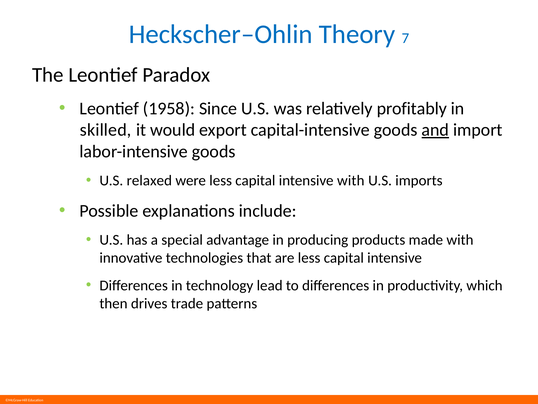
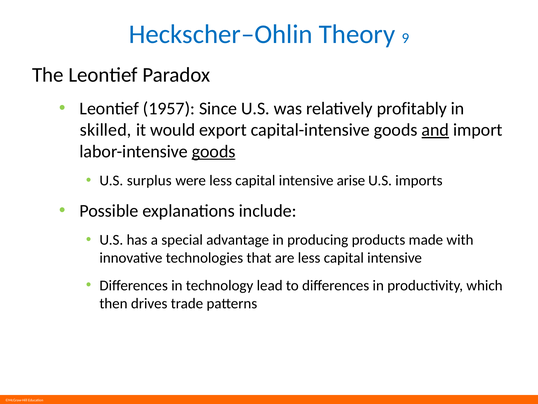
7: 7 -> 9
1958: 1958 -> 1957
goods at (214, 151) underline: none -> present
relaxed: relaxed -> surplus
intensive with: with -> arise
